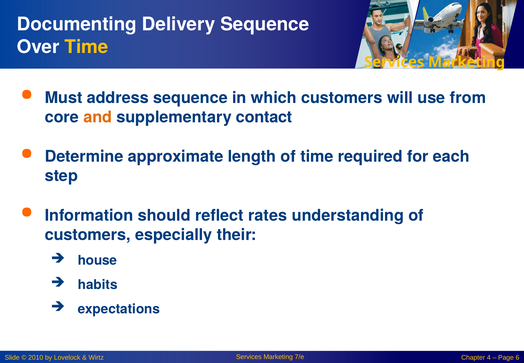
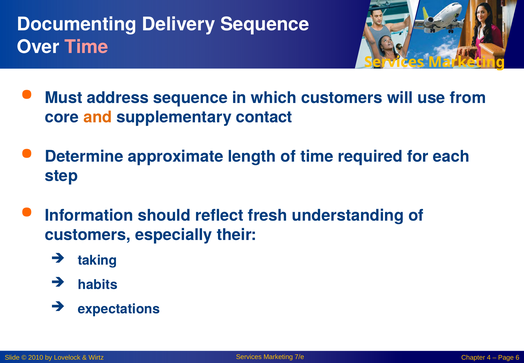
Time at (87, 47) colour: yellow -> pink
rates: rates -> fresh
house: house -> taking
